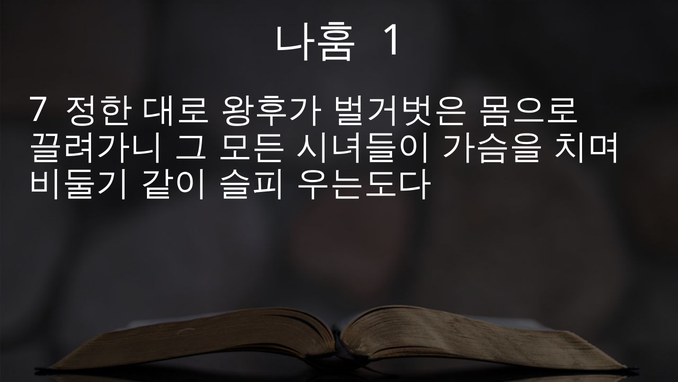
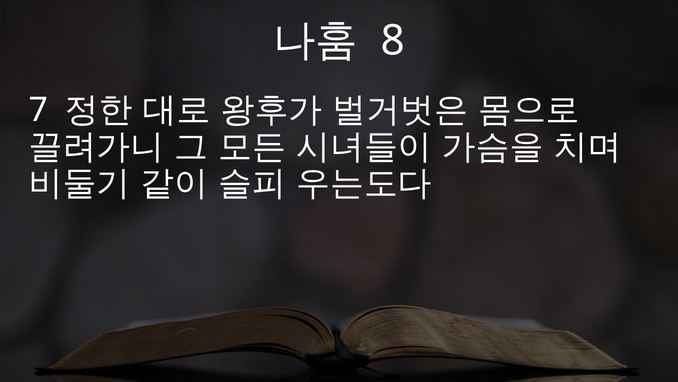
1: 1 -> 8
